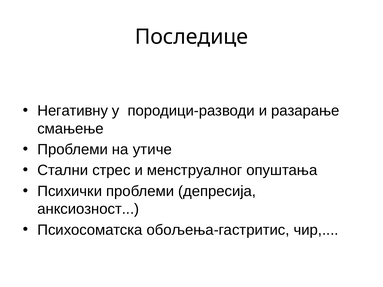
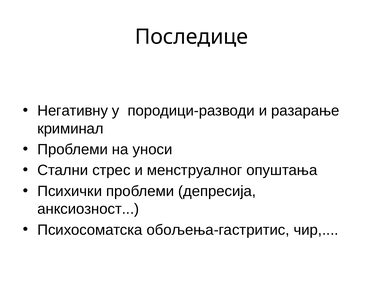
смањење: смањење -> криминал
утиче: утиче -> уноси
